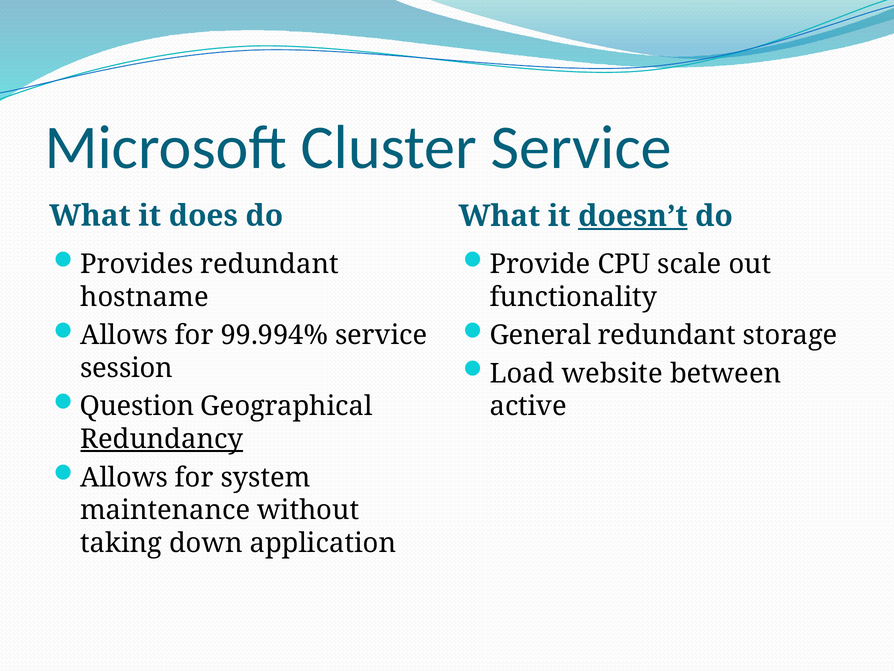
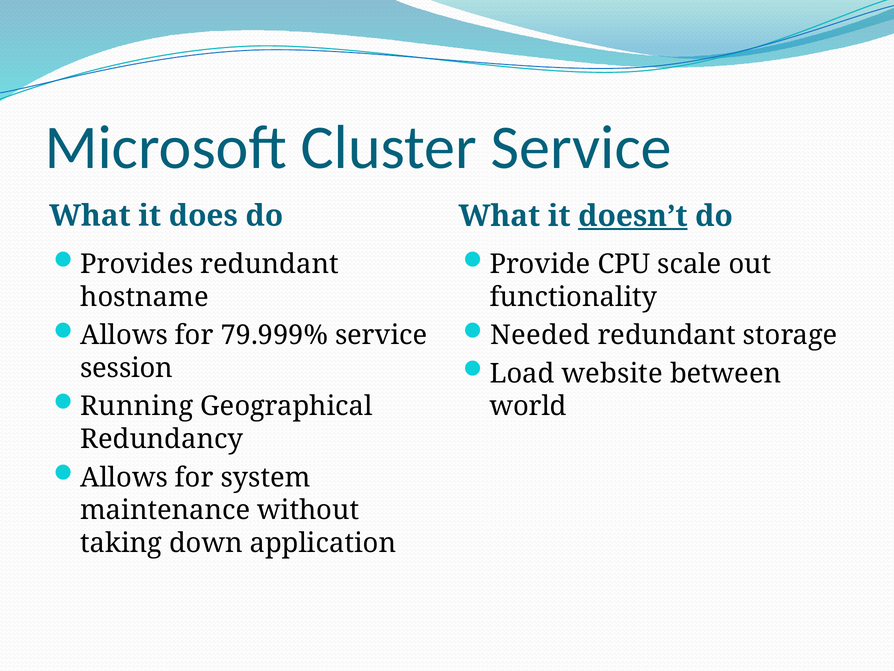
99.994%: 99.994% -> 79.999%
General: General -> Needed
Question: Question -> Running
active: active -> world
Redundancy underline: present -> none
